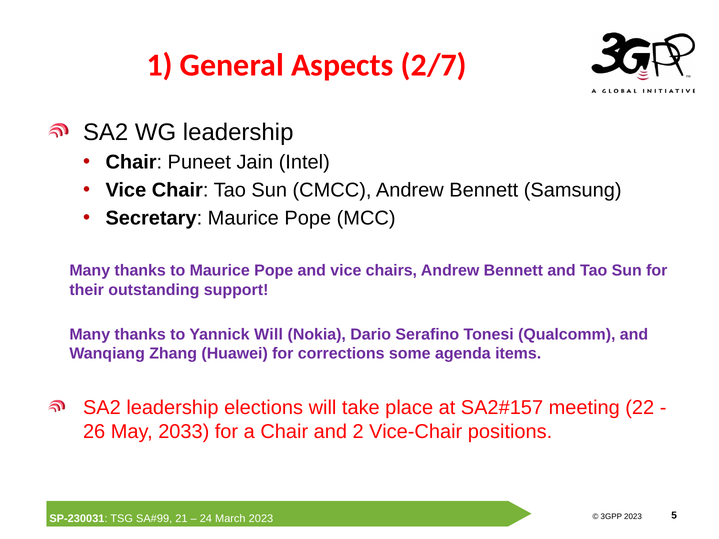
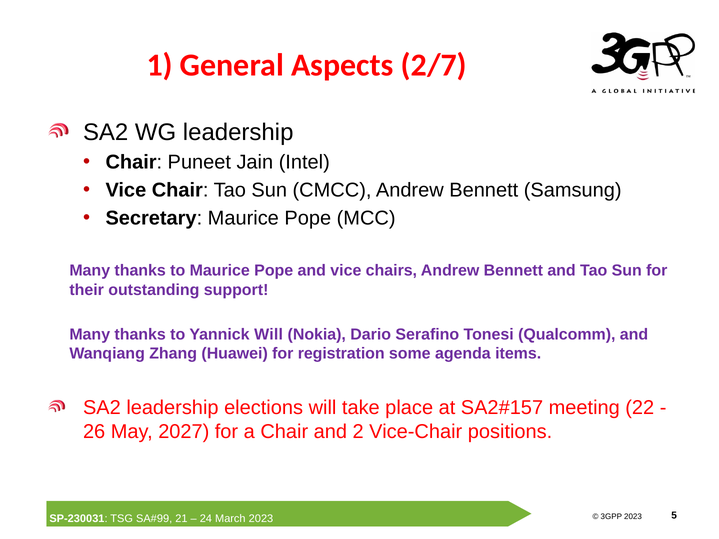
corrections: corrections -> registration
2033: 2033 -> 2027
